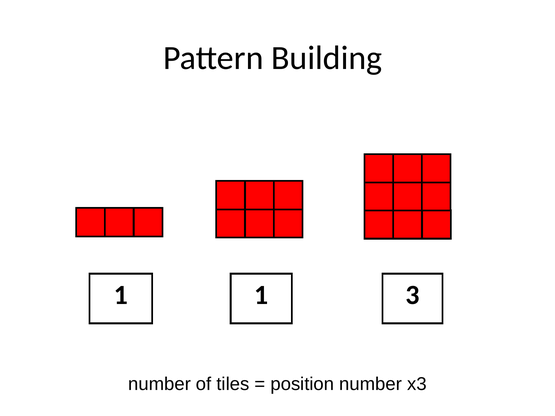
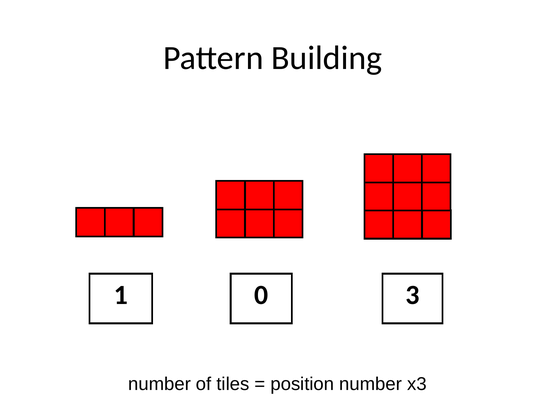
1 1: 1 -> 0
